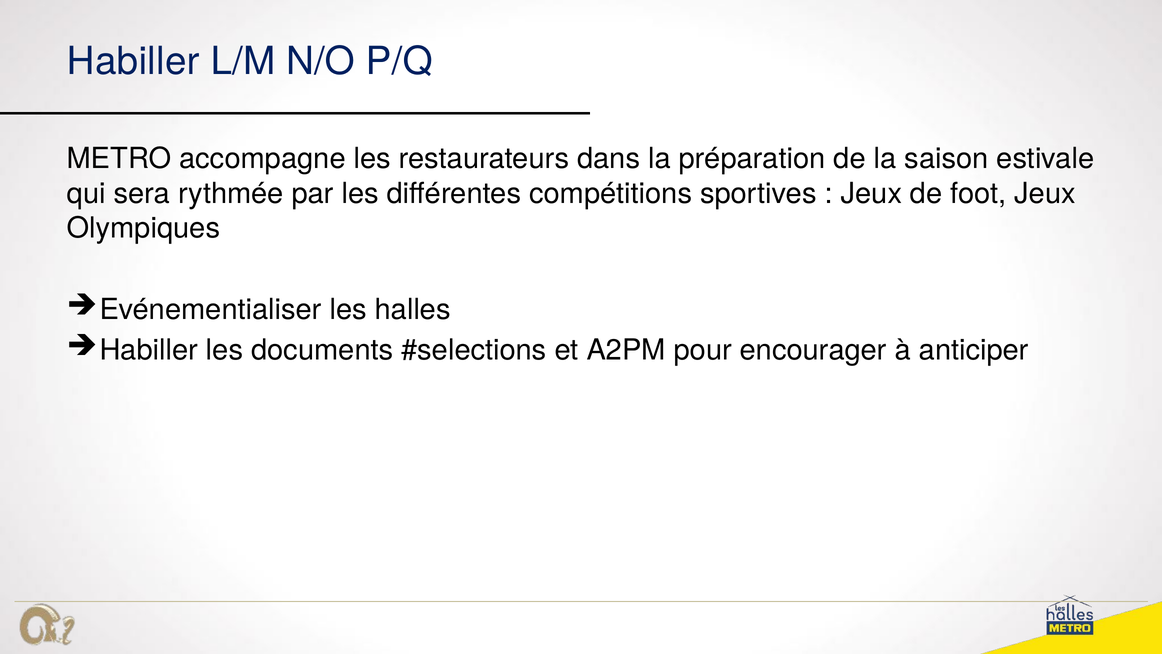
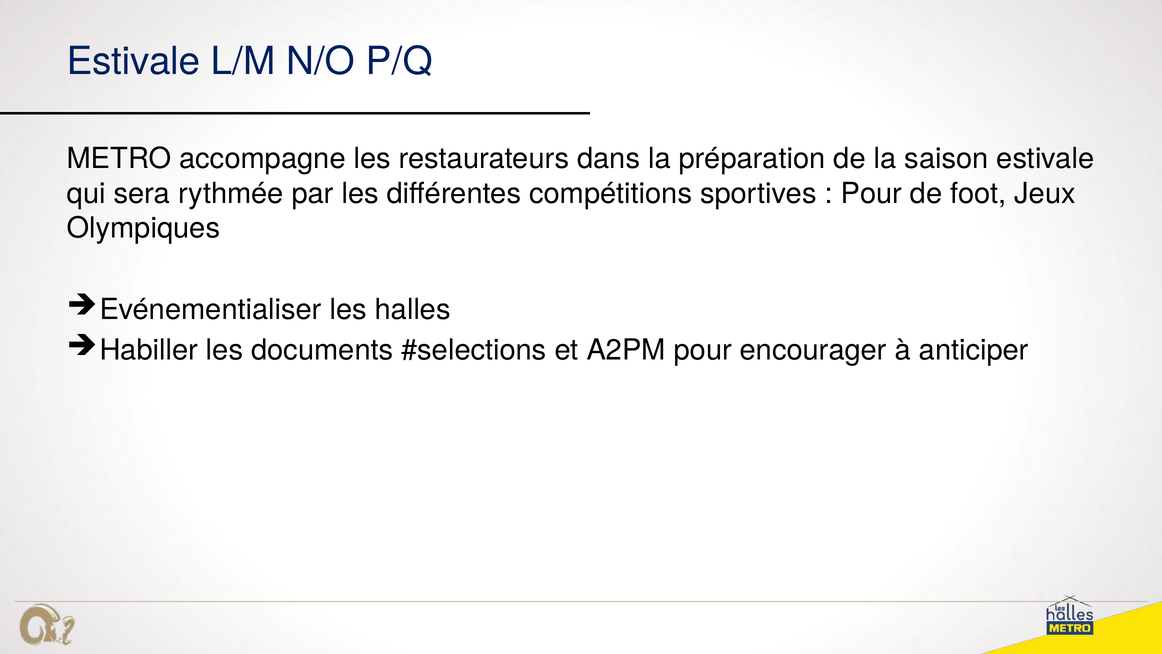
Habiller at (133, 61): Habiller -> Estivale
Jeux at (871, 193): Jeux -> Pour
